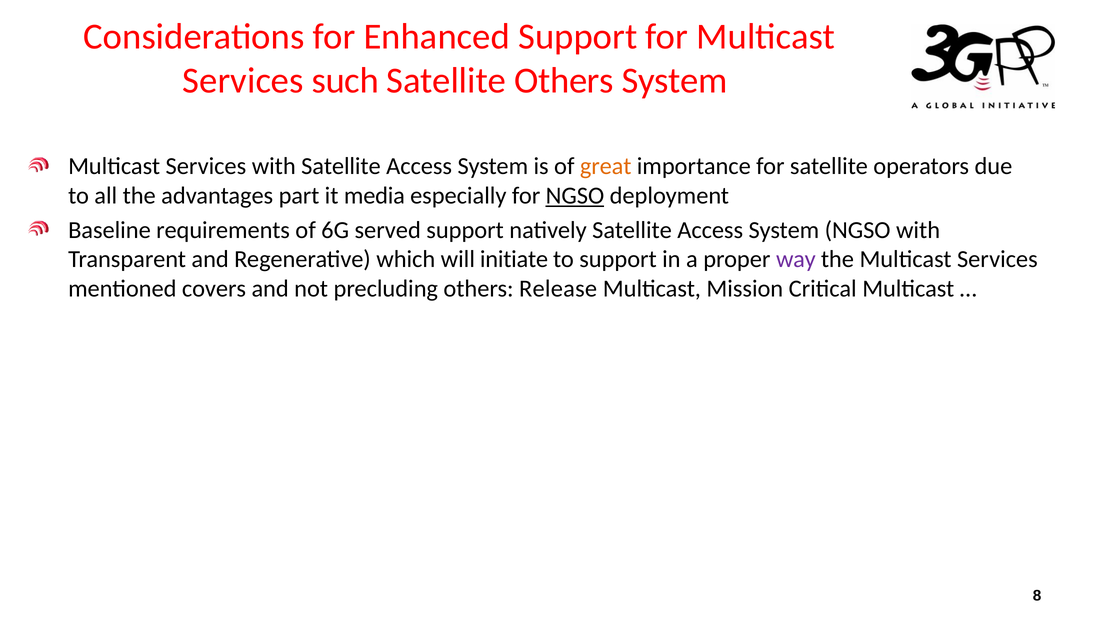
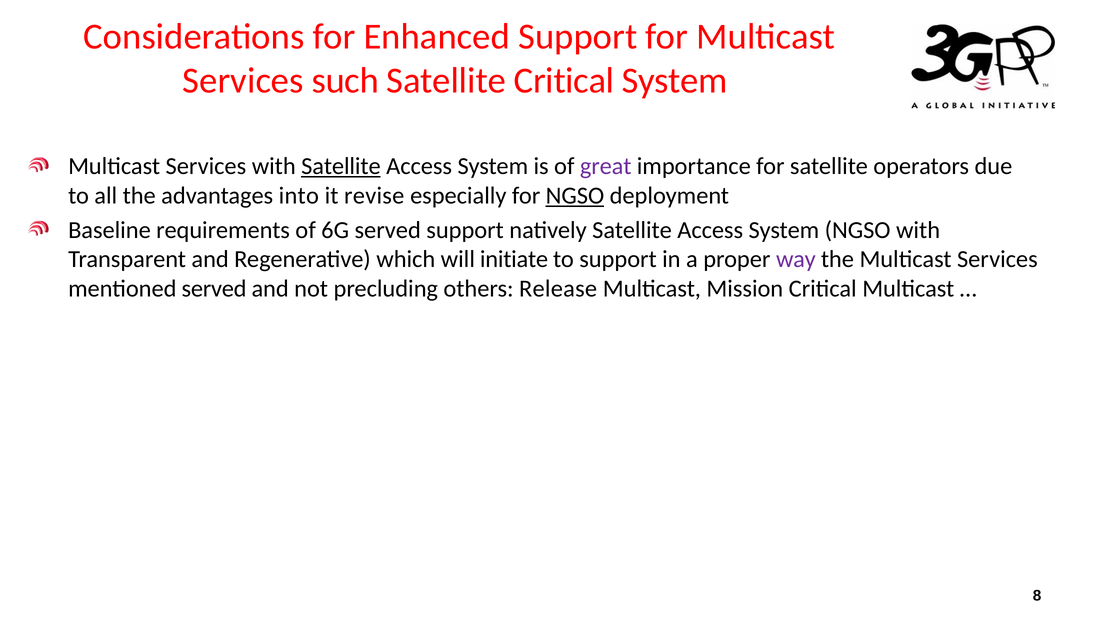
Satellite Others: Others -> Critical
Satellite at (341, 166) underline: none -> present
great colour: orange -> purple
part: part -> into
media: media -> revise
mentioned covers: covers -> served
